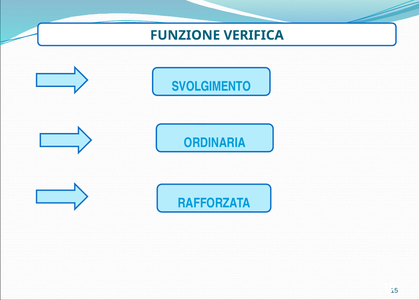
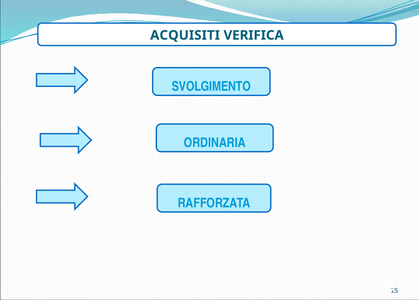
FUNZIONE: FUNZIONE -> ACQUISITI
